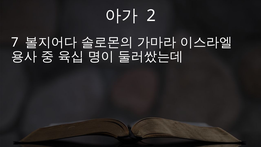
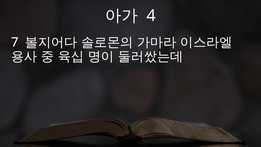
2: 2 -> 4
